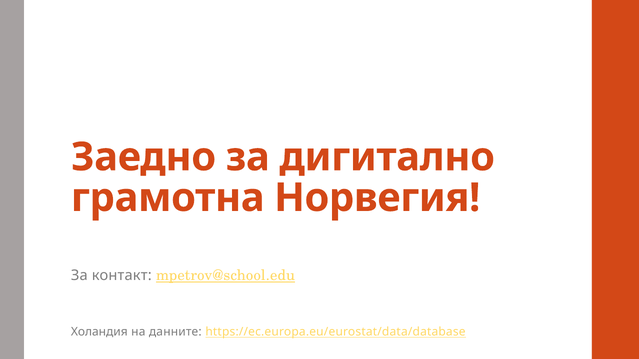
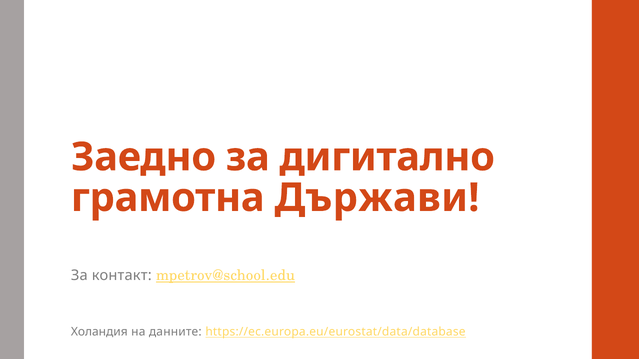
Норвегия: Норвегия -> Държави
